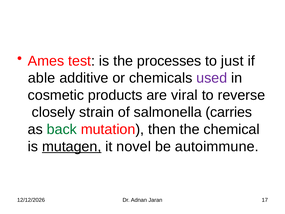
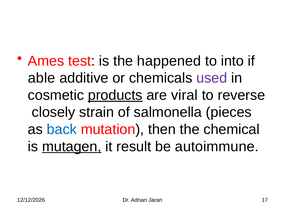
processes: processes -> happened
just: just -> into
products underline: none -> present
carries: carries -> pieces
back colour: green -> blue
novel: novel -> result
